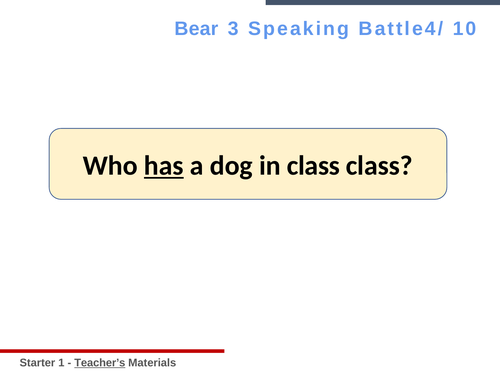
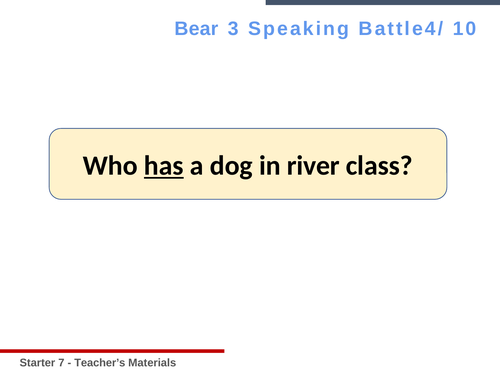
in class: class -> river
1: 1 -> 7
Teacher’s underline: present -> none
